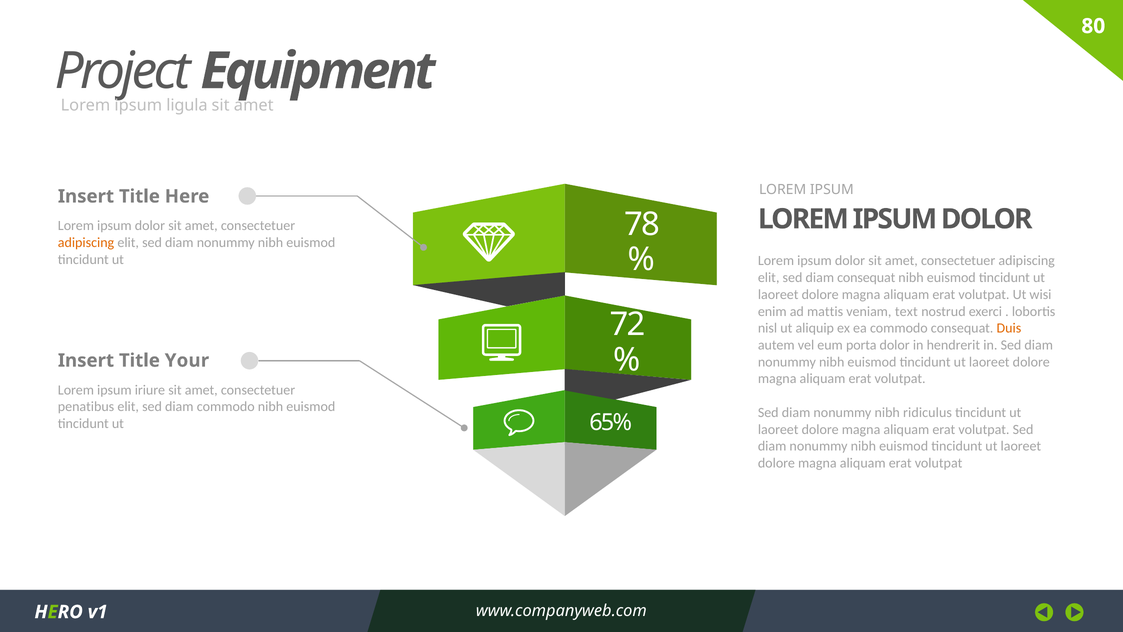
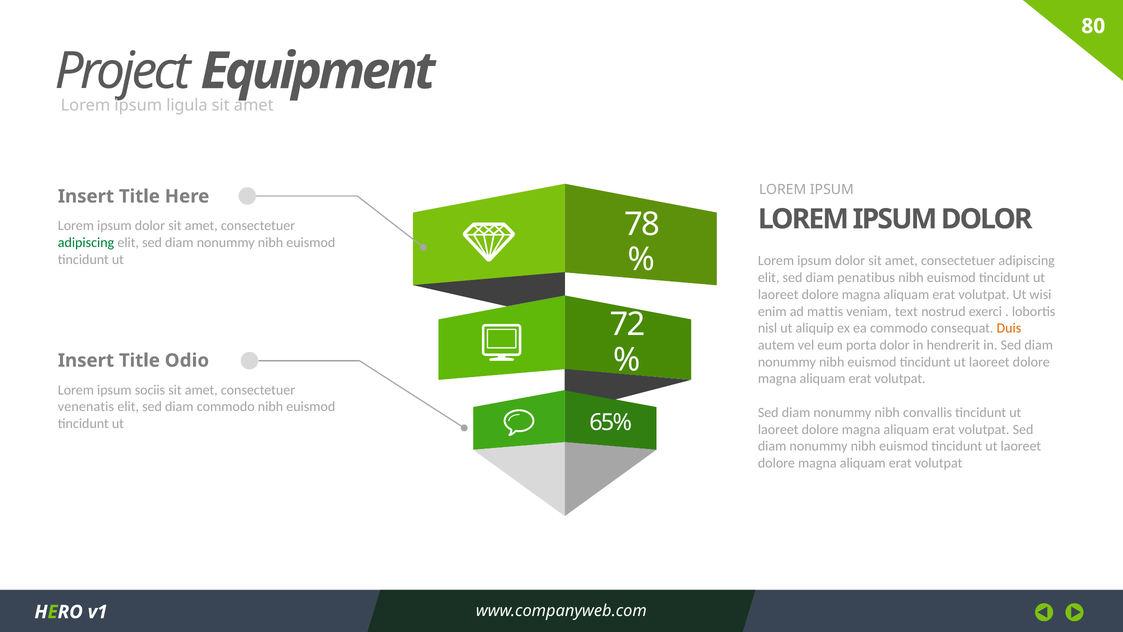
adipiscing at (86, 243) colour: orange -> green
diam consequat: consequat -> penatibus
Your: Your -> Odio
iriure: iriure -> sociis
penatibus: penatibus -> venenatis
ridiculus: ridiculus -> convallis
